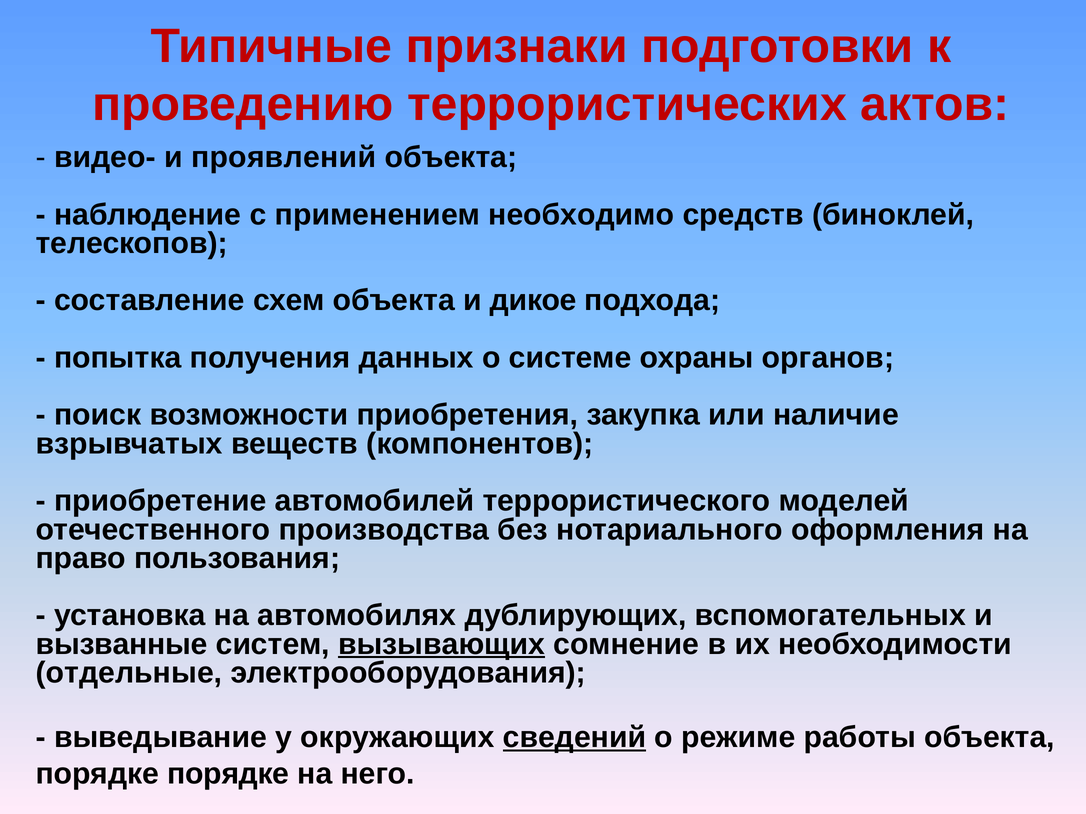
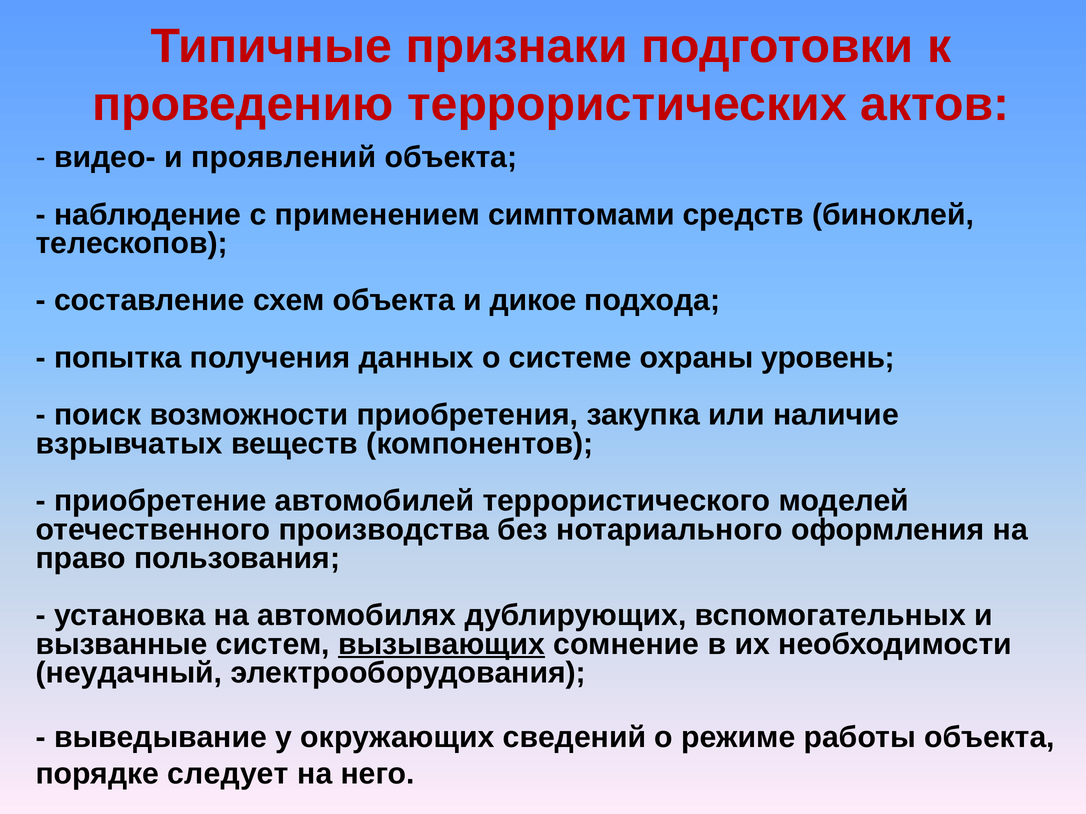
необходимо: необходимо -> симптомами
органов: органов -> уровень
отдельные: отдельные -> неудачный
сведений underline: present -> none
порядке порядке: порядке -> следует
